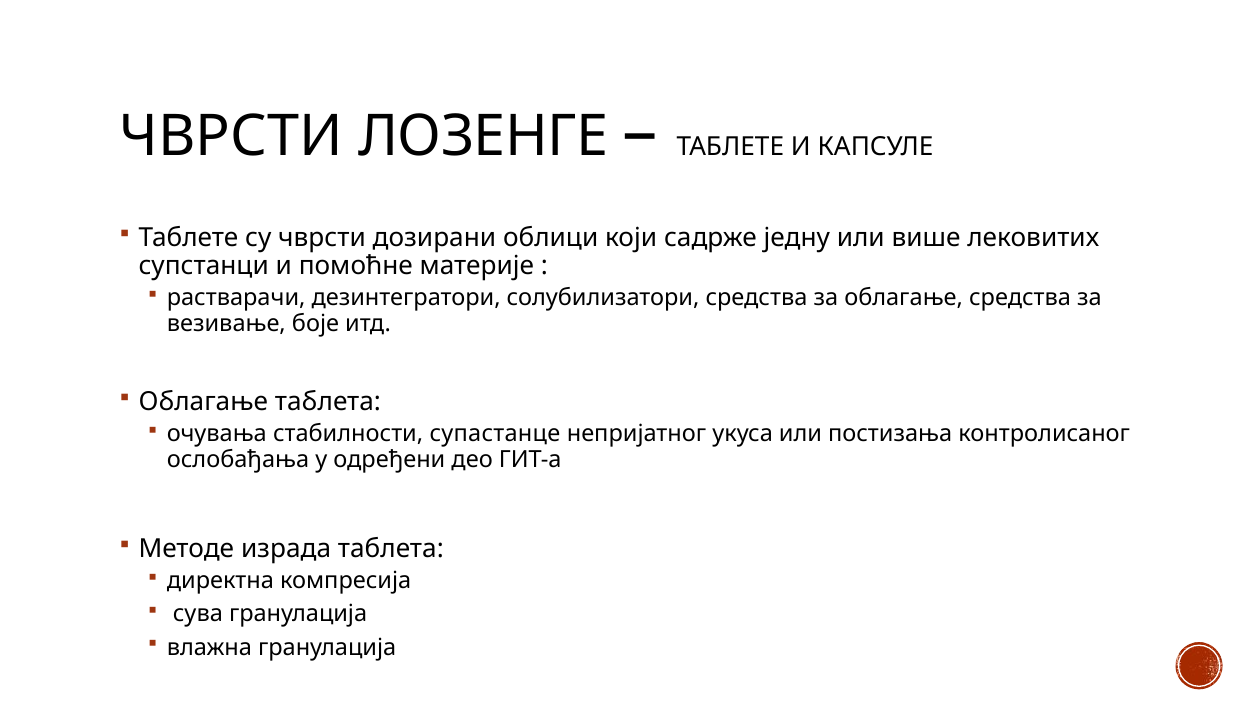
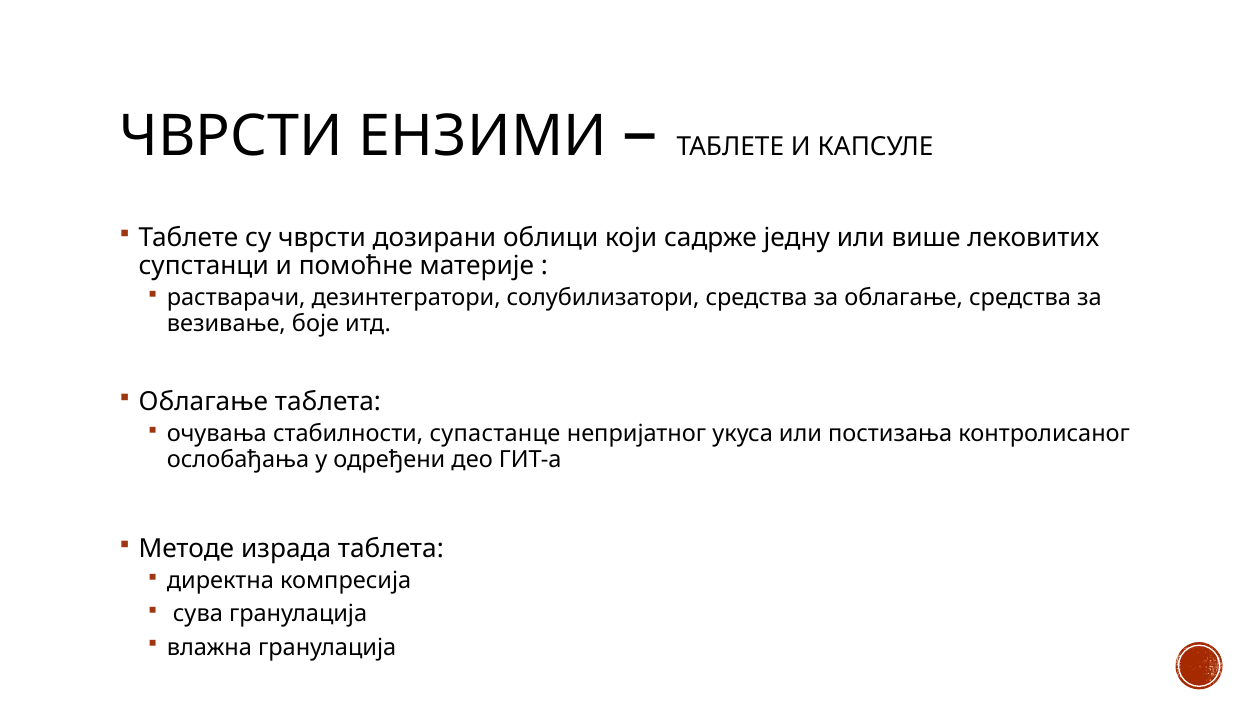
ЛОЗЕНГЕ: ЛОЗЕНГЕ -> ЕНЗИМИ
